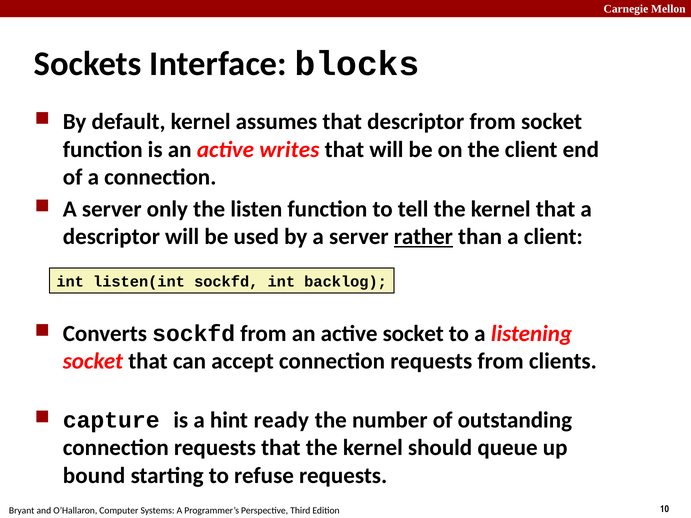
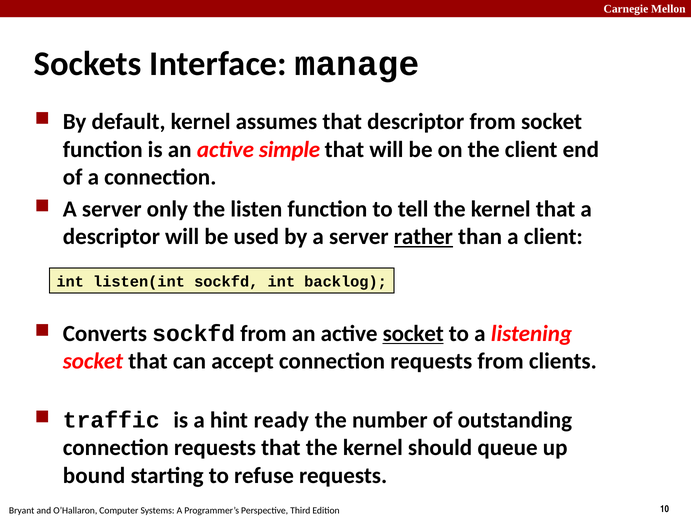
blocks: blocks -> manage
writes: writes -> simple
socket at (413, 334) underline: none -> present
capture: capture -> traffic
